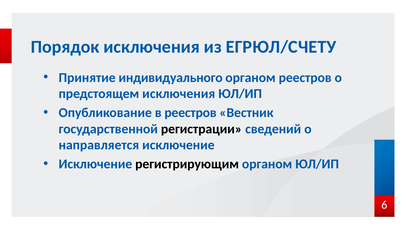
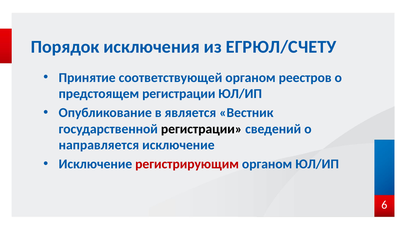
индивидуального: индивидуального -> соответствующей
предстоящем исключения: исключения -> регистрации
в реестров: реестров -> является
регистрирующим colour: black -> red
